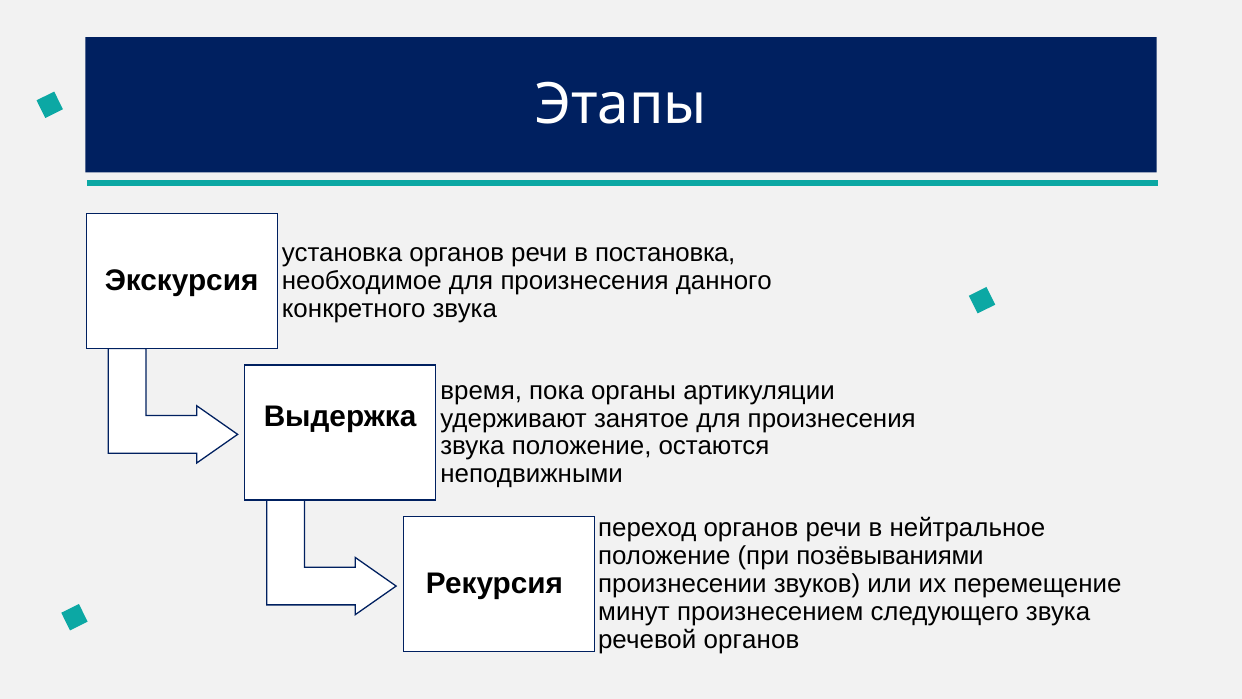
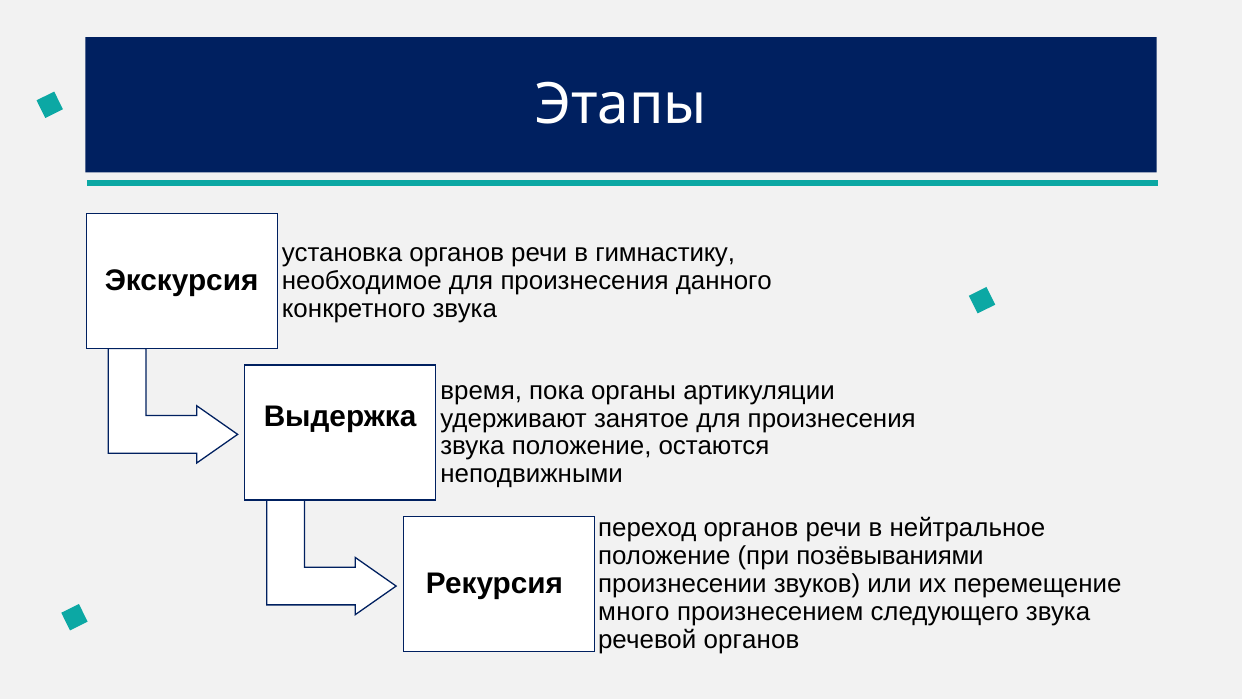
постановка: постановка -> гимнастику
минут: минут -> много
